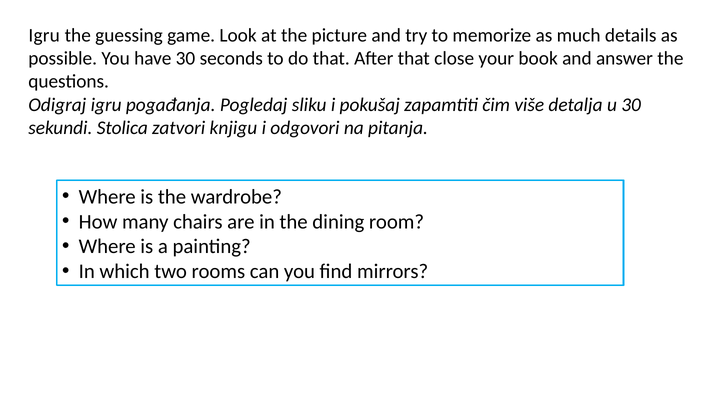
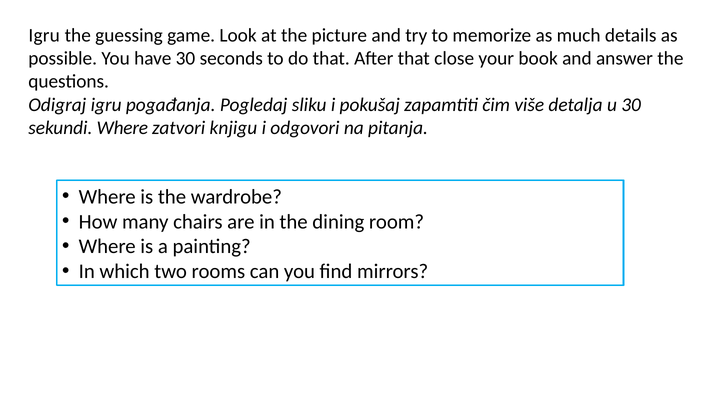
sekundi Stolica: Stolica -> Where
